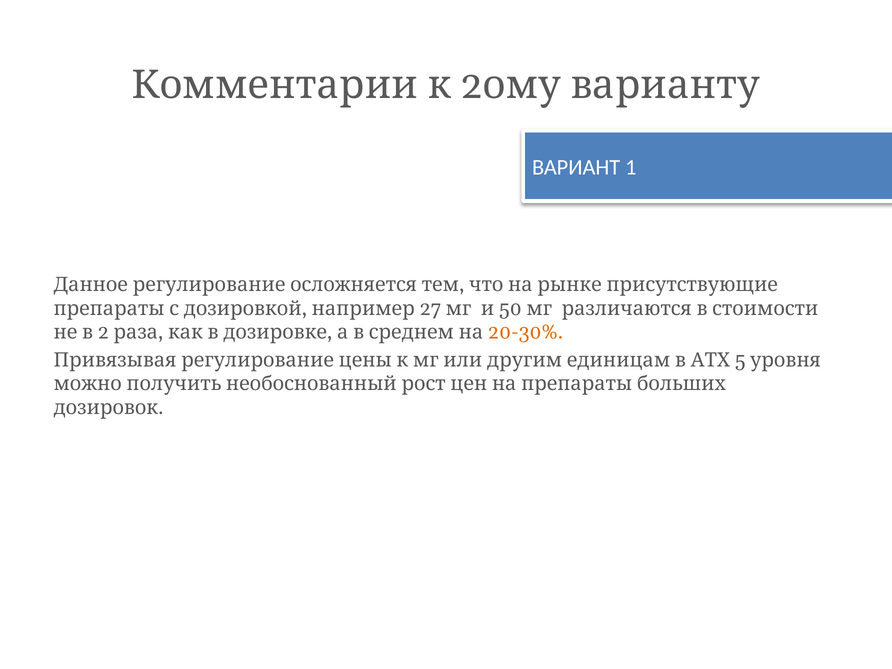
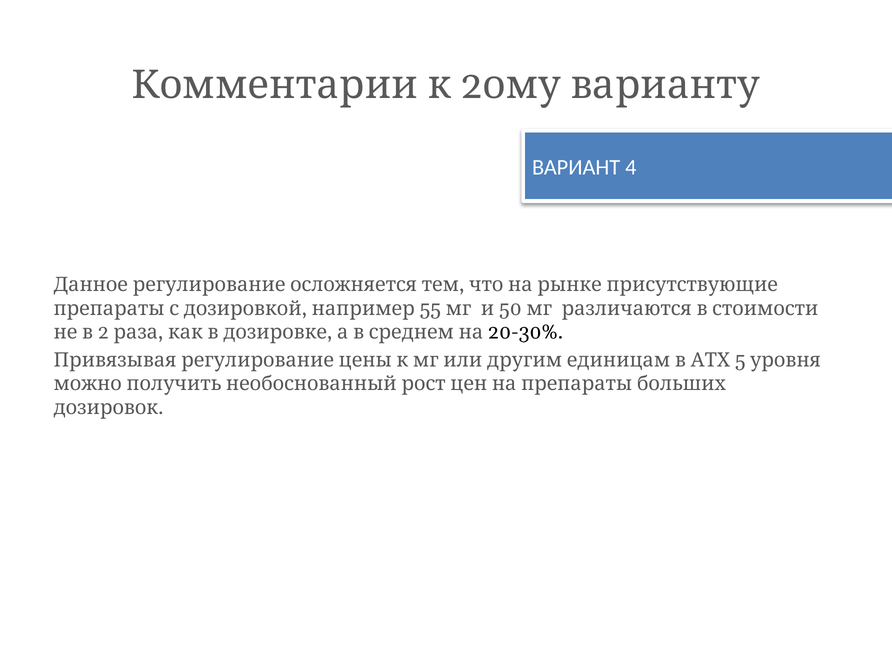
1: 1 -> 4
27: 27 -> 55
20-30% colour: orange -> black
